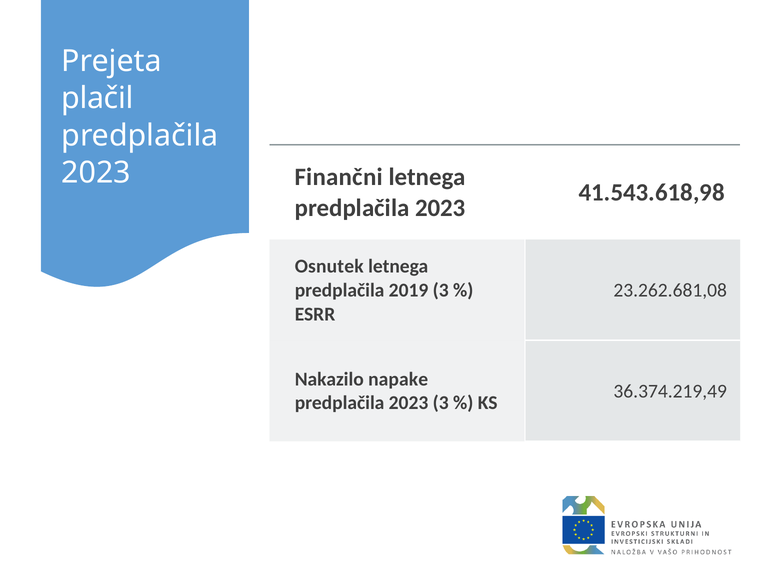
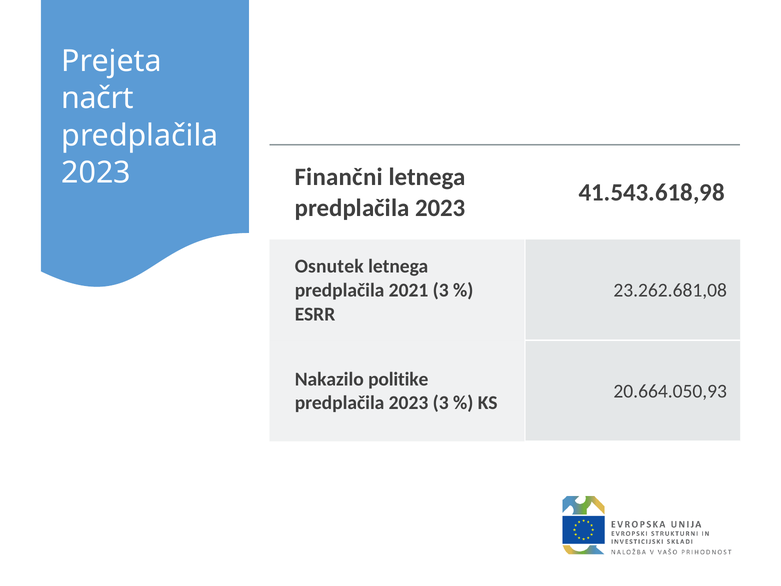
plačil: plačil -> načrt
2019: 2019 -> 2021
napake: napake -> politike
36.374.219,49: 36.374.219,49 -> 20.664.050,93
